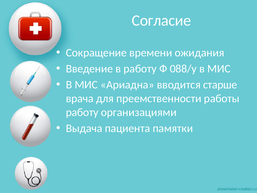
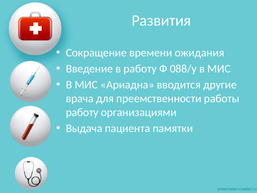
Согласие: Согласие -> Развития
старше: старше -> другие
